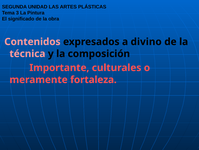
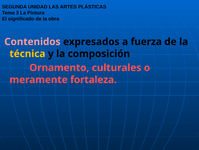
divino: divino -> fuerza
técnica colour: pink -> yellow
Importante: Importante -> Ornamento
